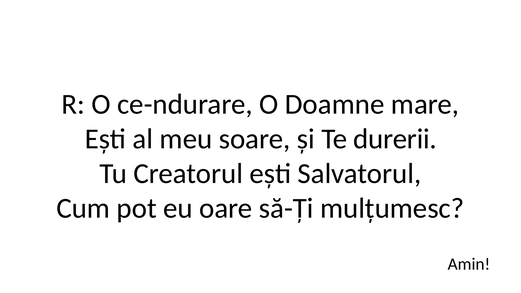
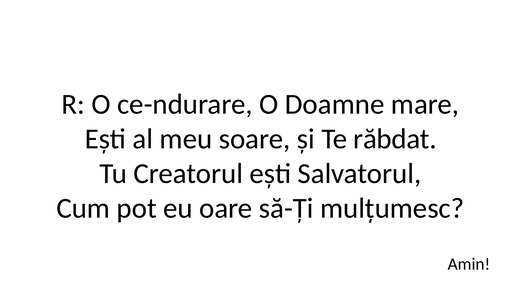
durerii: durerii -> răbdat
